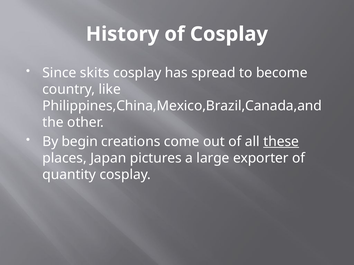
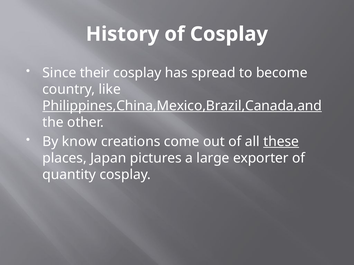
skits: skits -> their
Philippines,China,Mexico,Brazil,Canada,and underline: none -> present
begin: begin -> know
